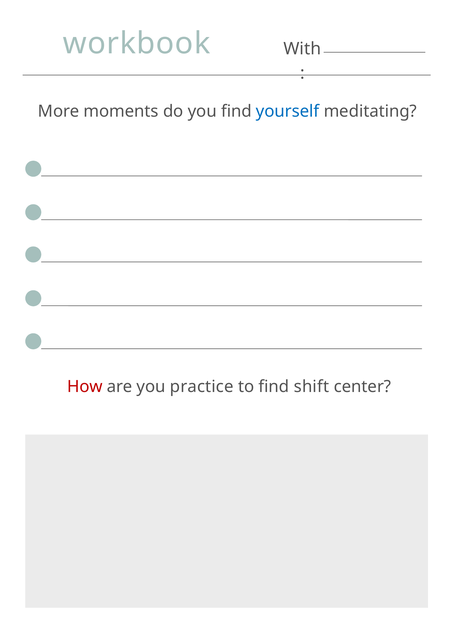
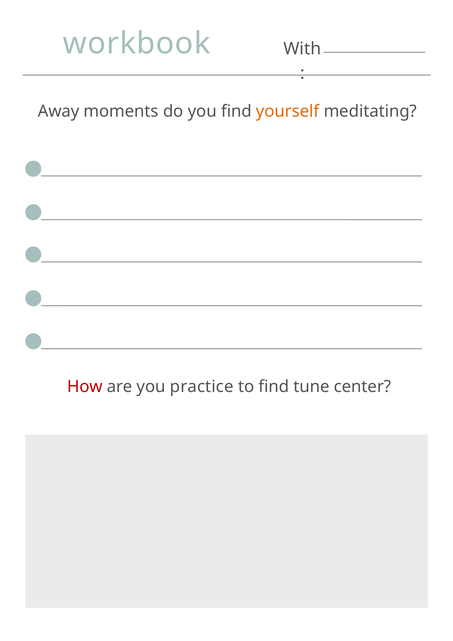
More: More -> Away
yourself colour: blue -> orange
shift: shift -> tune
